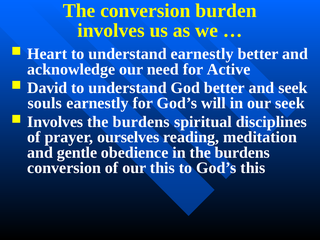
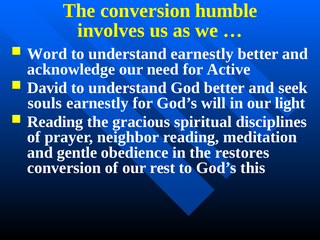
burden: burden -> humble
Heart: Heart -> Word
our seek: seek -> light
Involves at (55, 122): Involves -> Reading
burdens at (141, 122): burdens -> gracious
ourselves: ourselves -> neighbor
in the burdens: burdens -> restores
our this: this -> rest
